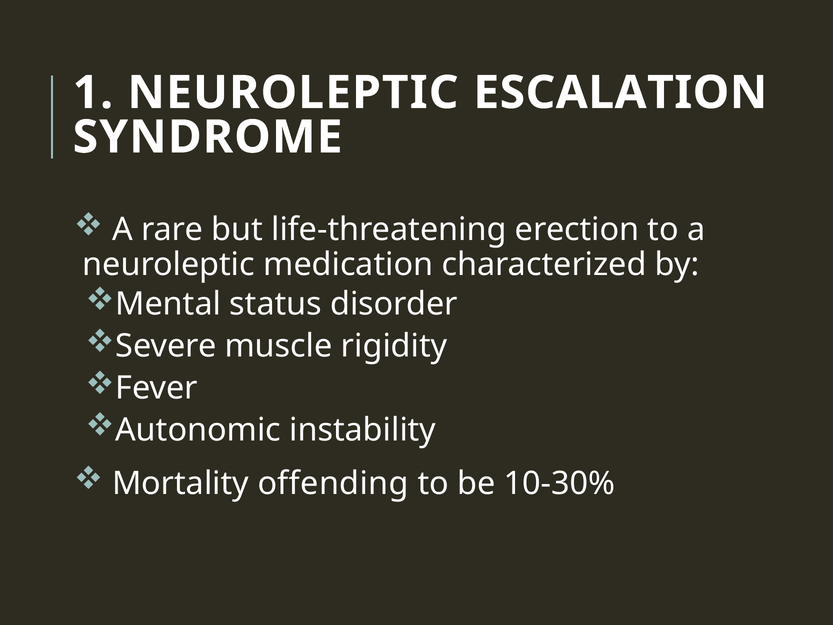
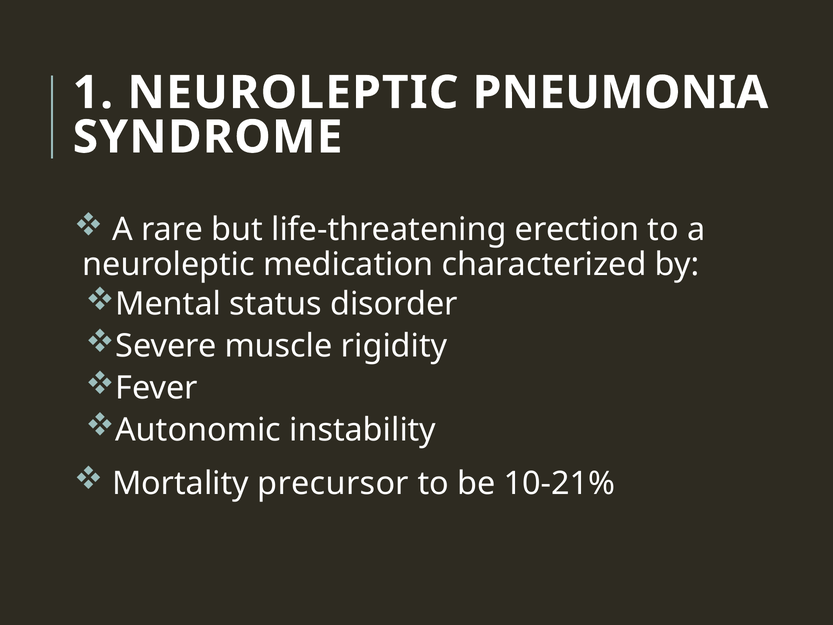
ESCALATION: ESCALATION -> PNEUMONIA
offending: offending -> precursor
10-30%: 10-30% -> 10-21%
